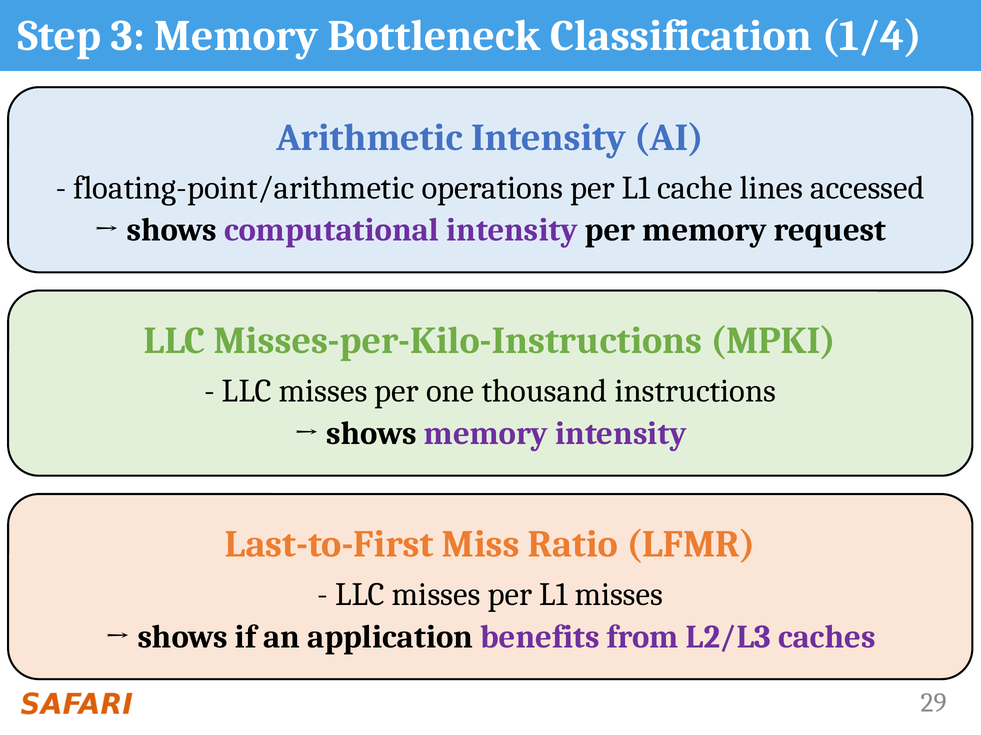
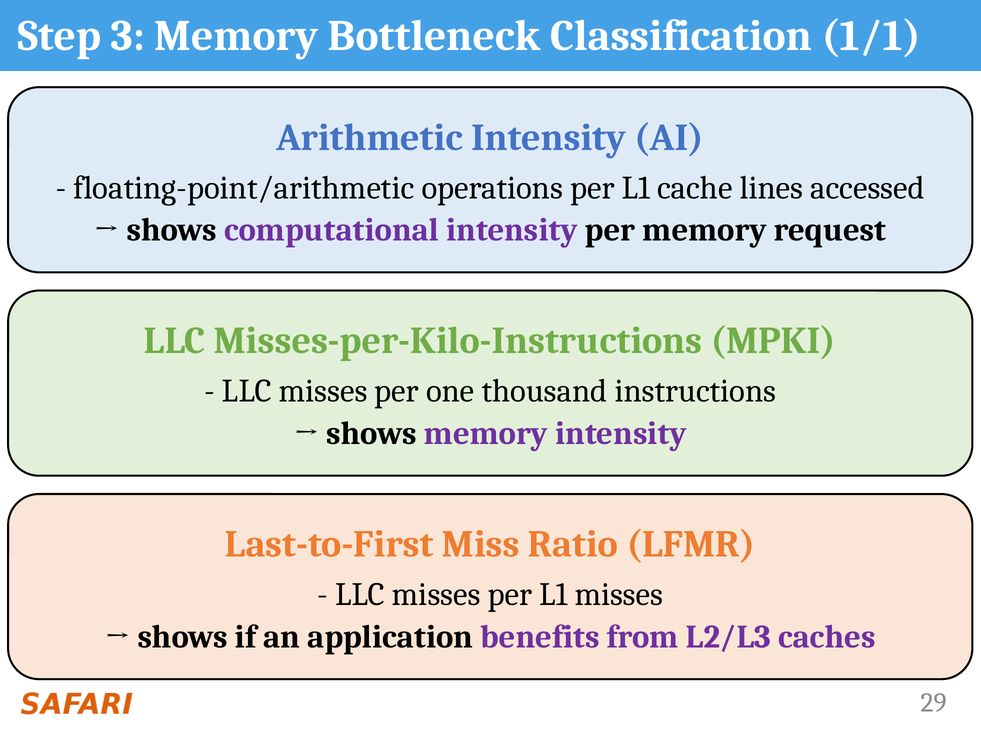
1/4: 1/4 -> 1/1
